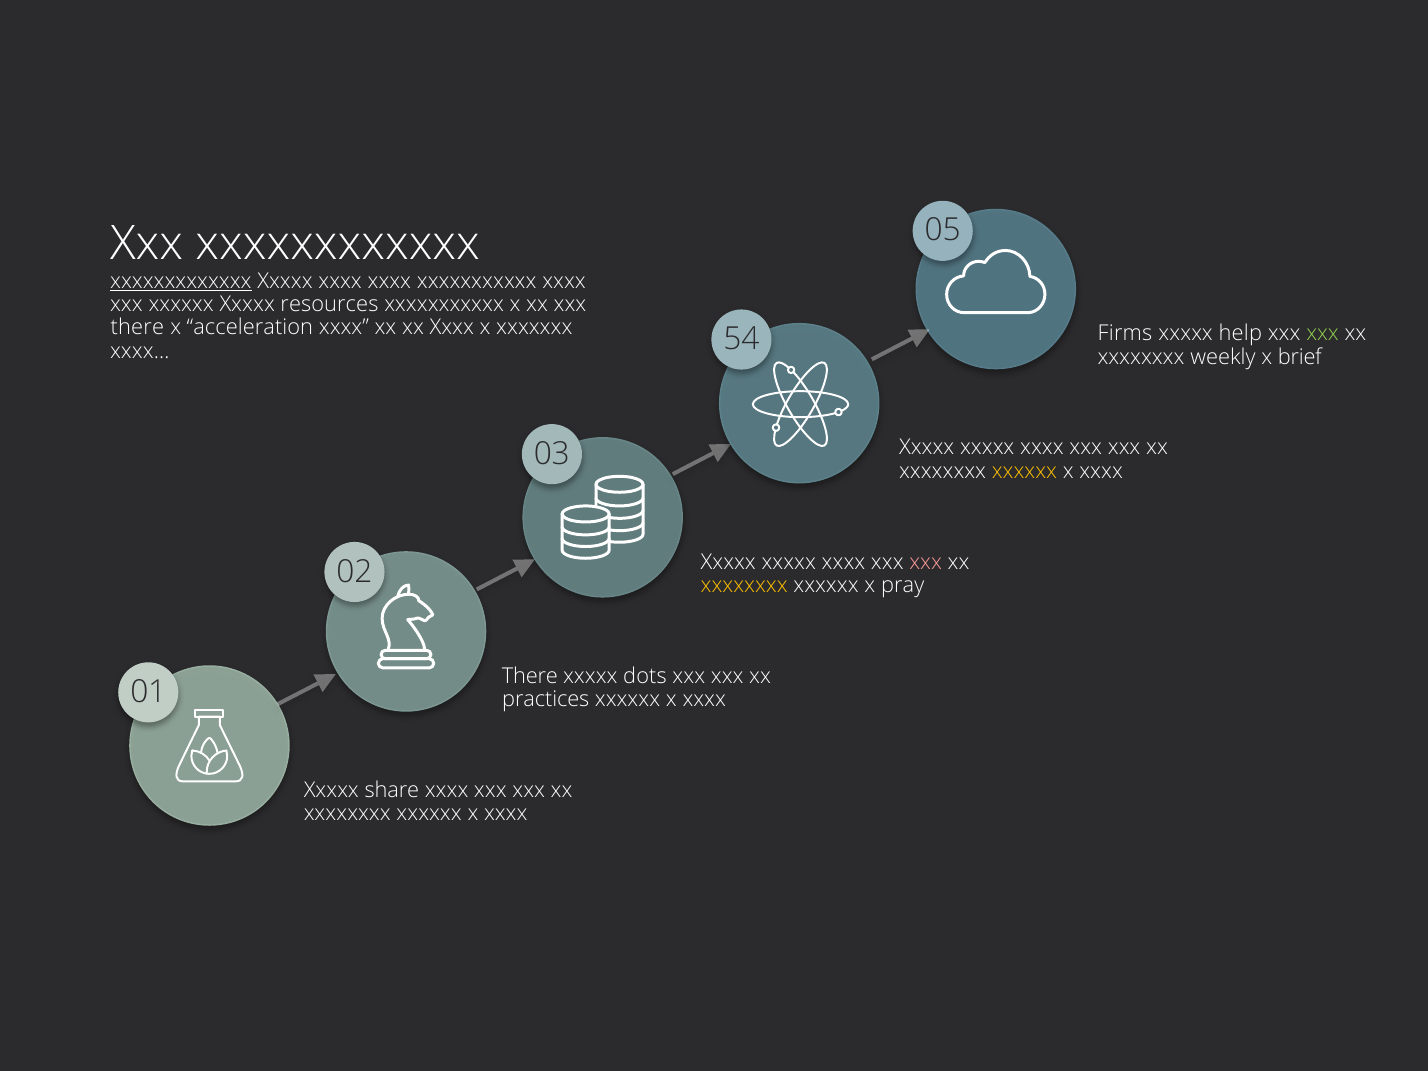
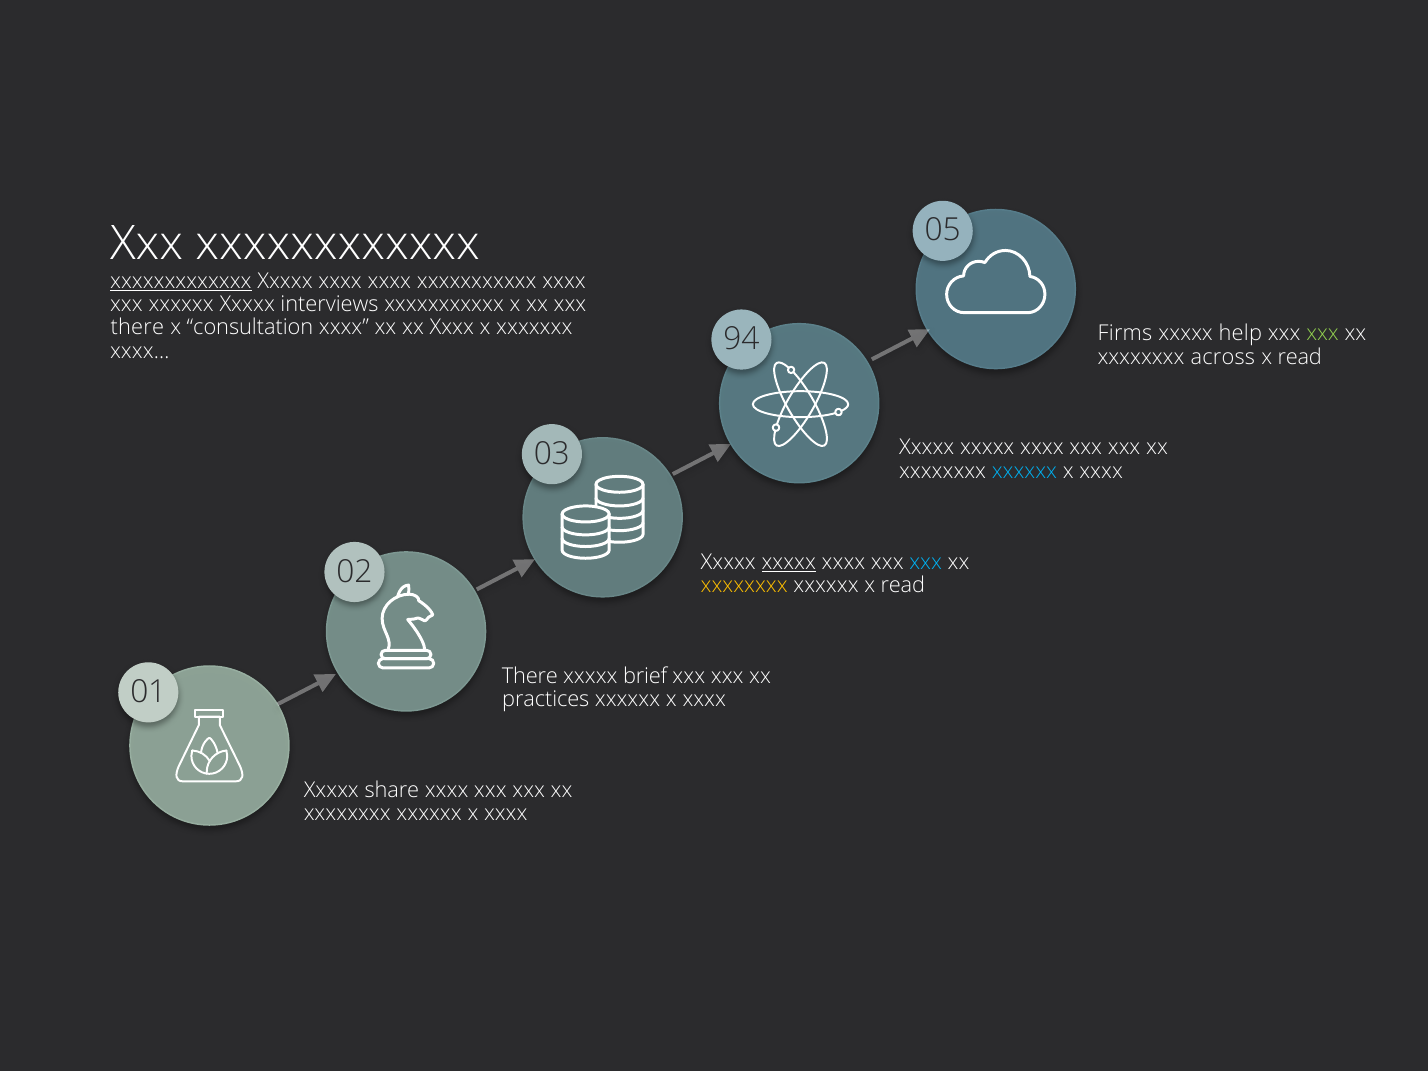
resources: resources -> interviews
acceleration: acceleration -> consultation
54: 54 -> 94
weekly: weekly -> across
brief at (1300, 357): brief -> read
xxxxxx at (1024, 471) colour: yellow -> light blue
xxxxx at (789, 562) underline: none -> present
xxx at (926, 562) colour: pink -> light blue
xxxxxx x pray: pray -> read
dots: dots -> brief
